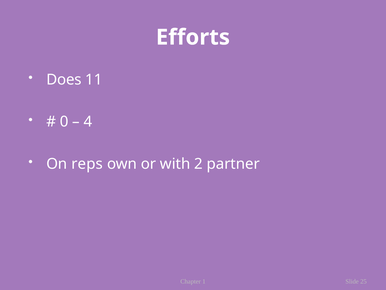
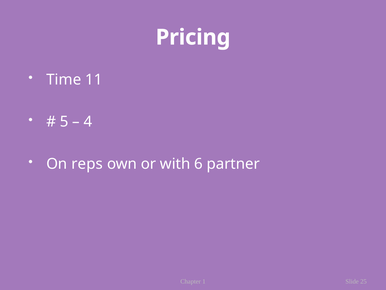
Efforts: Efforts -> Pricing
Does: Does -> Time
0: 0 -> 5
2: 2 -> 6
